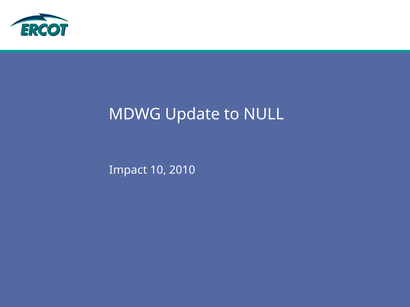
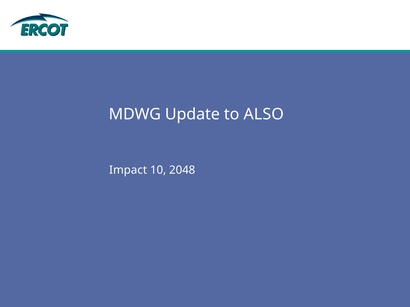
NULL: NULL -> ALSO
2010: 2010 -> 2048
